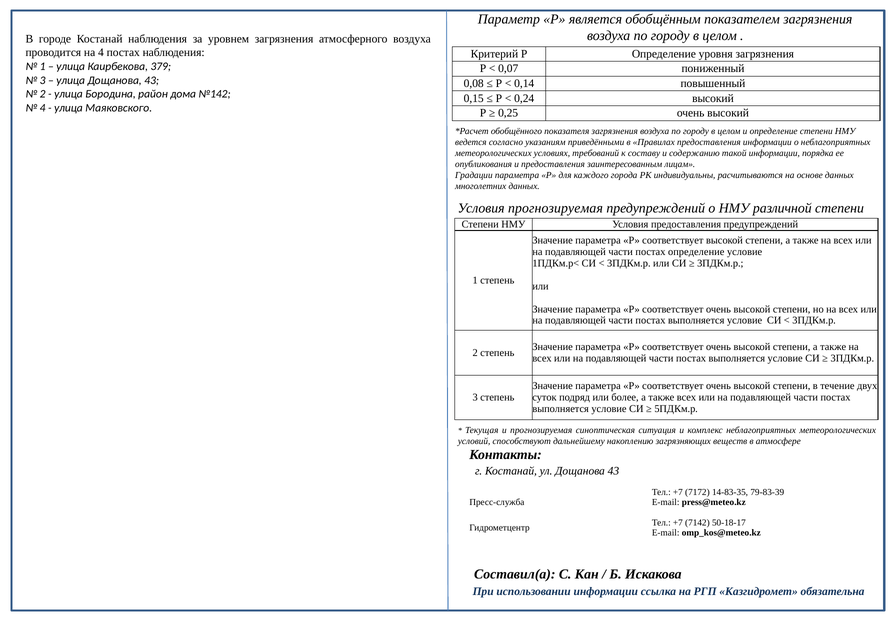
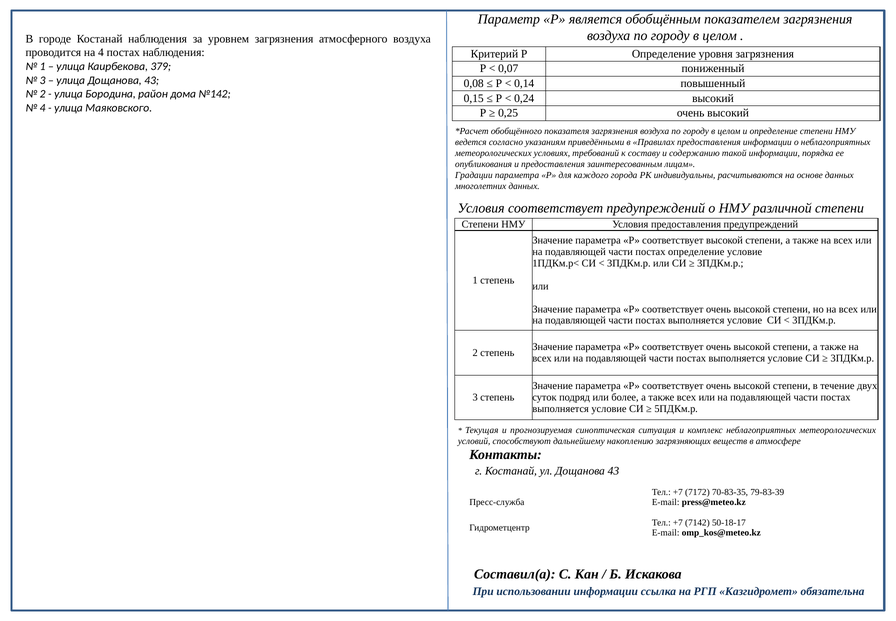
Условия прогнозируемая: прогнозируемая -> соответствует
14-83-35: 14-83-35 -> 70-83-35
